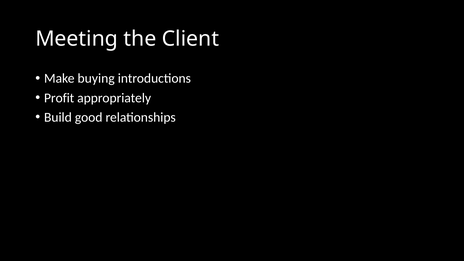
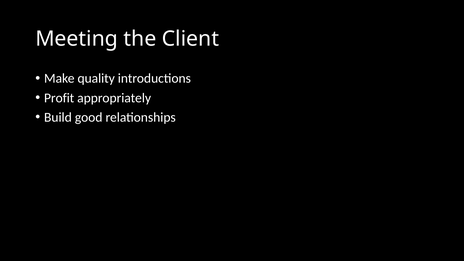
buying: buying -> quality
